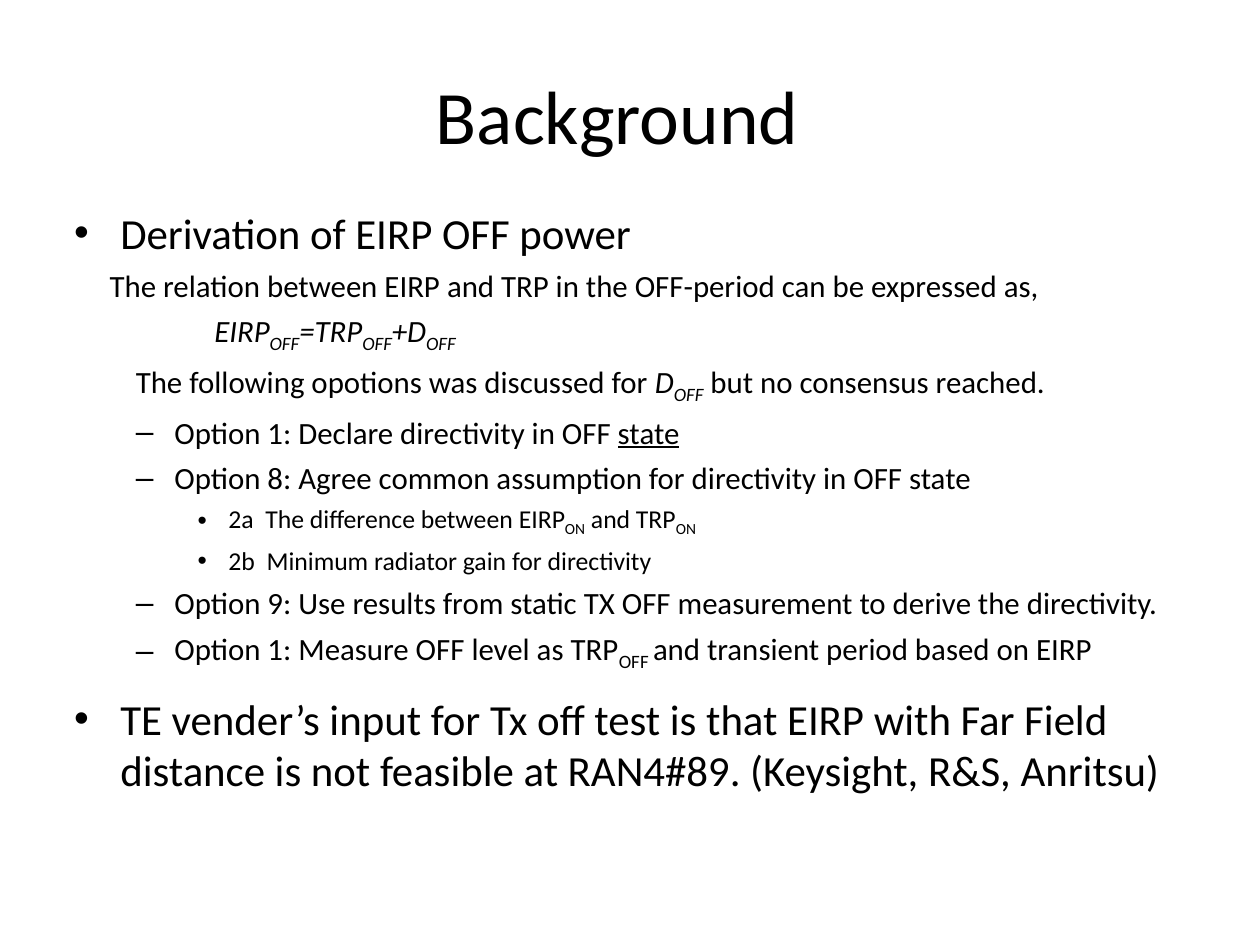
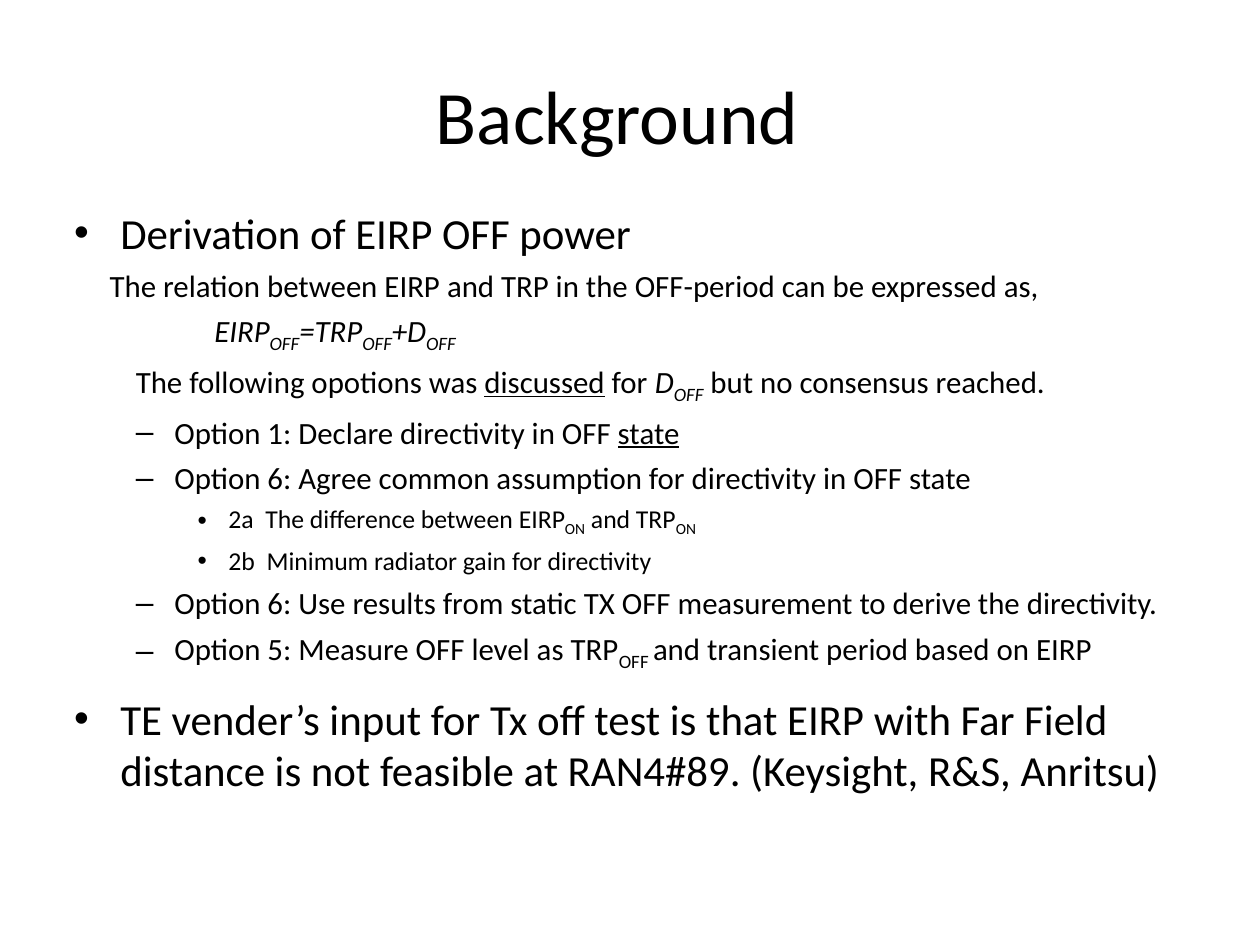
discussed underline: none -> present
8 at (279, 479): 8 -> 6
9 at (279, 605): 9 -> 6
1 at (279, 650): 1 -> 5
